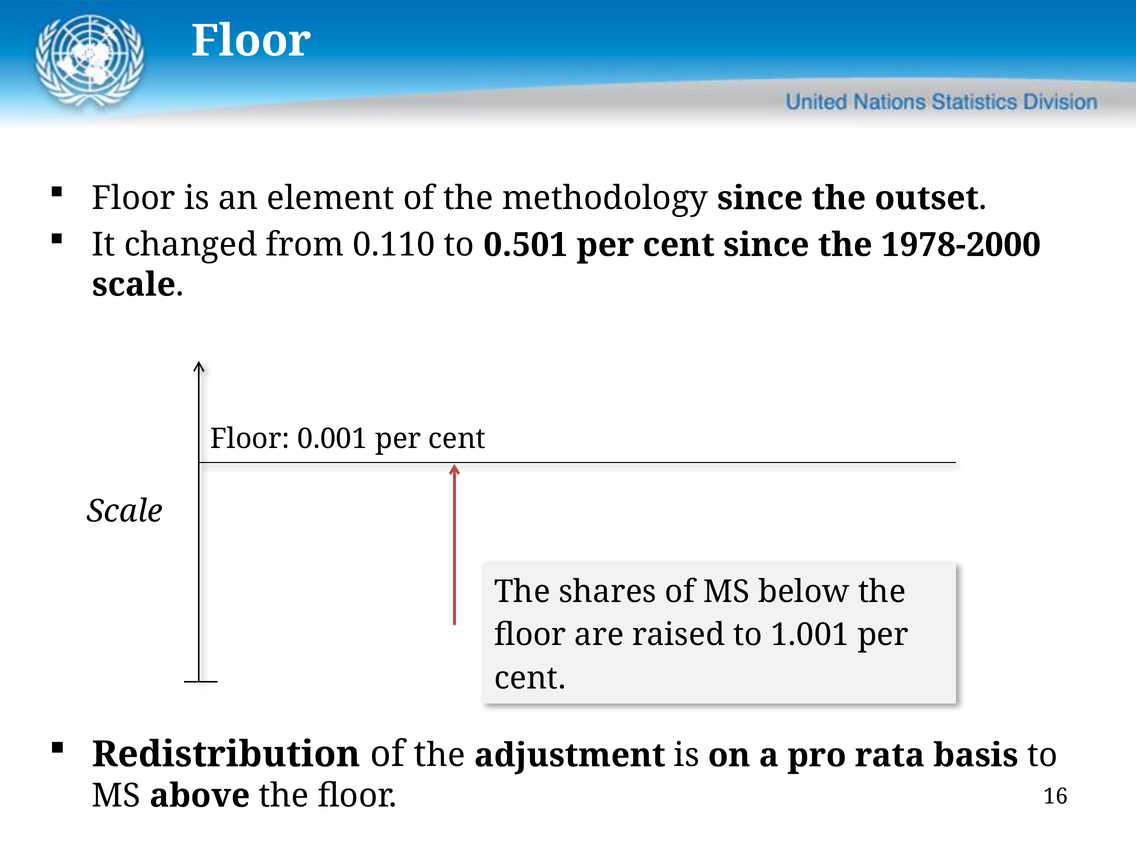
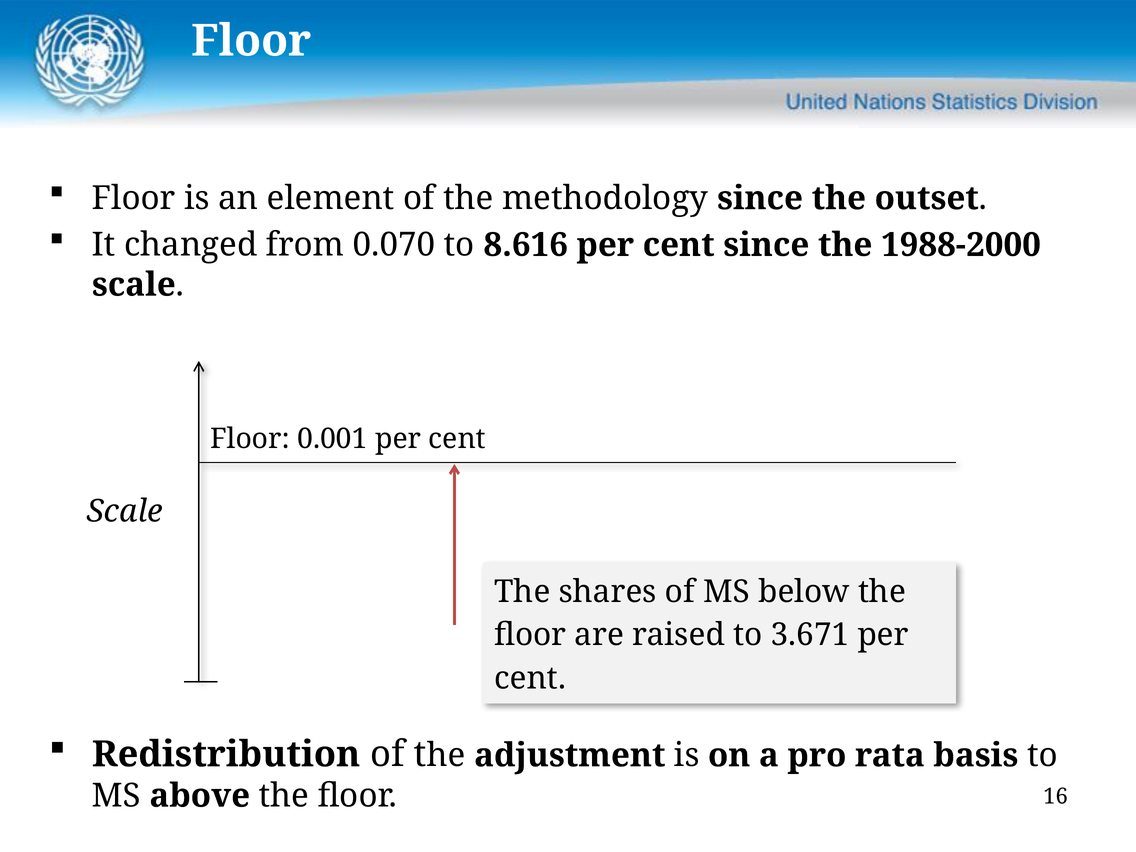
0.110: 0.110 -> 0.070
0.501: 0.501 -> 8.616
1978-2000: 1978-2000 -> 1988-2000
1.001: 1.001 -> 3.671
